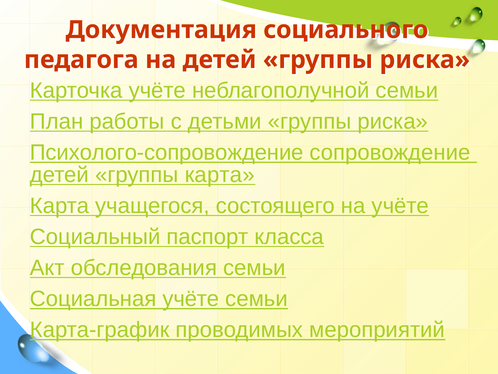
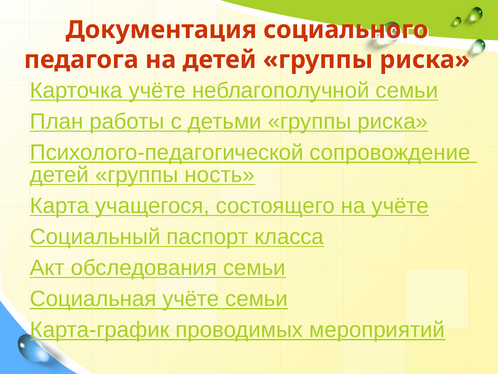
Психолого-сопровождение: Психолого-сопровождение -> Психолого-педагогической
группы карта: карта -> ность
